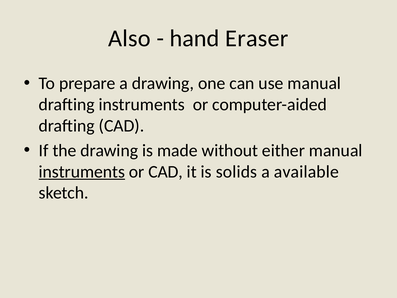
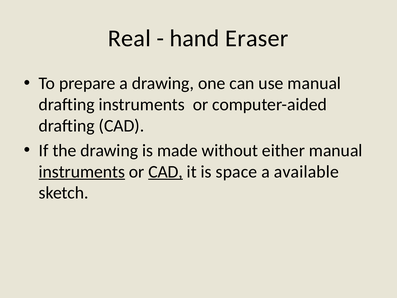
Also: Also -> Real
CAD at (166, 172) underline: none -> present
solids: solids -> space
